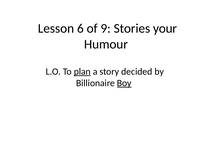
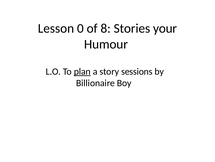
6: 6 -> 0
9: 9 -> 8
decided: decided -> sessions
Boy underline: present -> none
